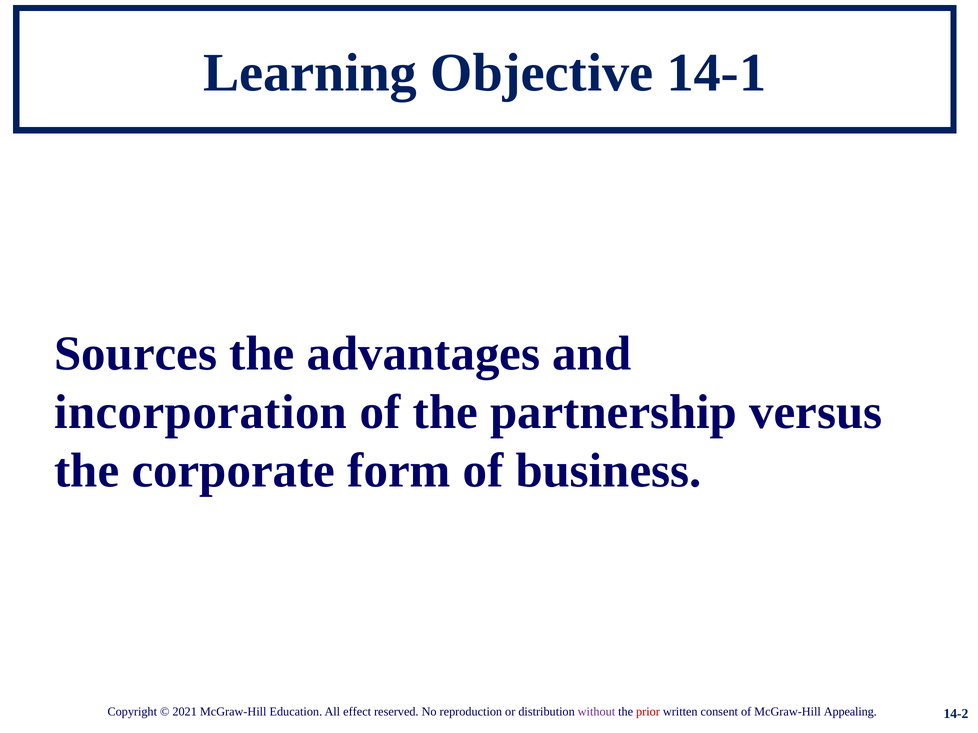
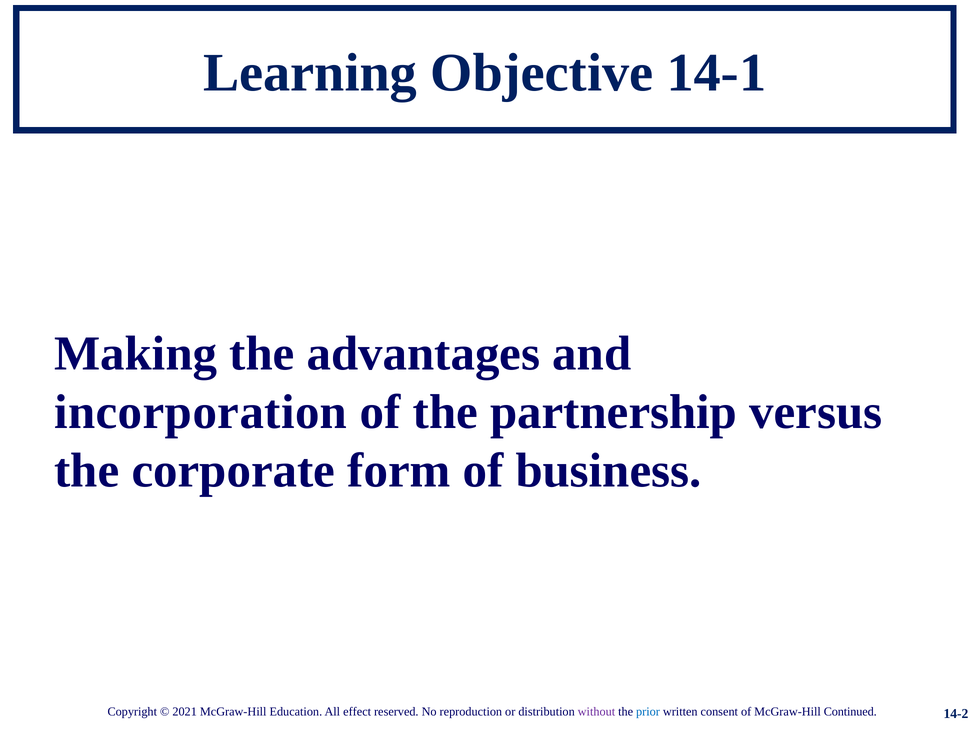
Sources: Sources -> Making
prior colour: red -> blue
Appealing: Appealing -> Continued
